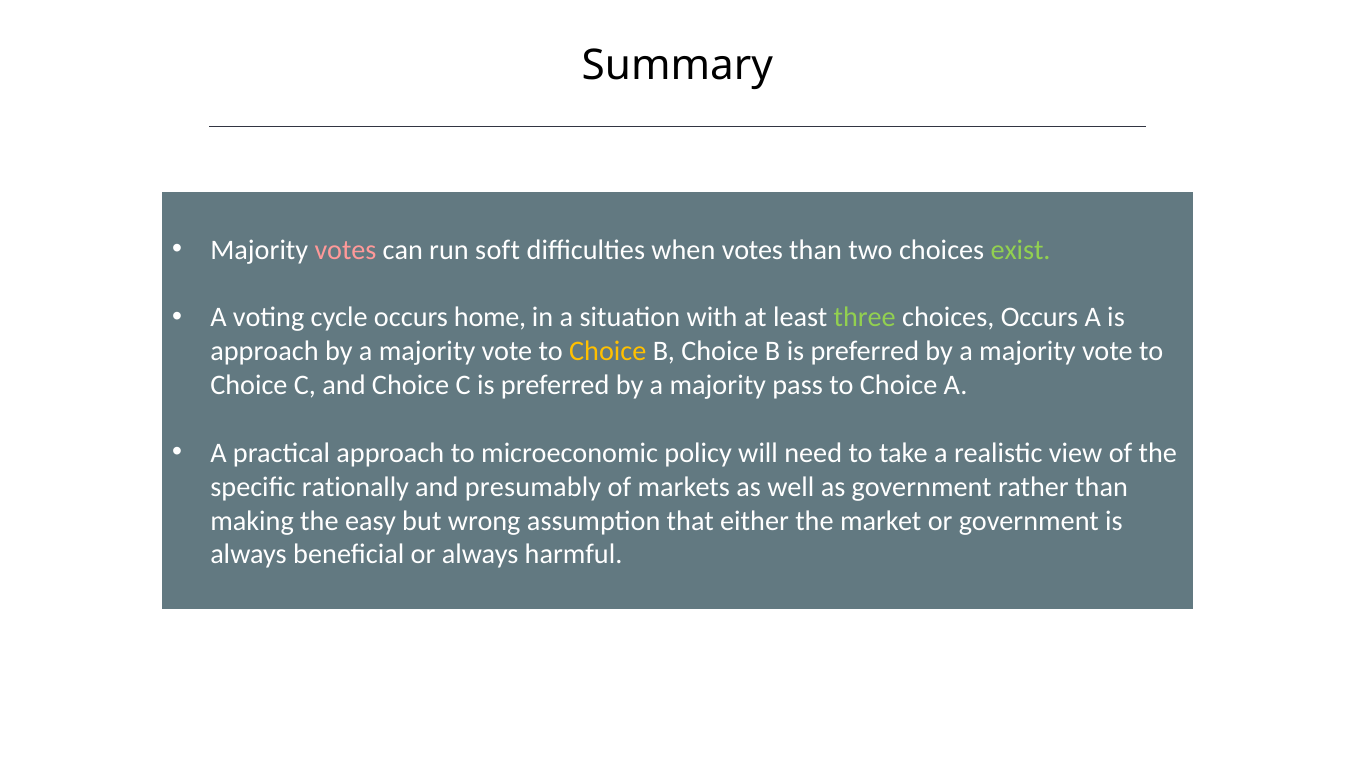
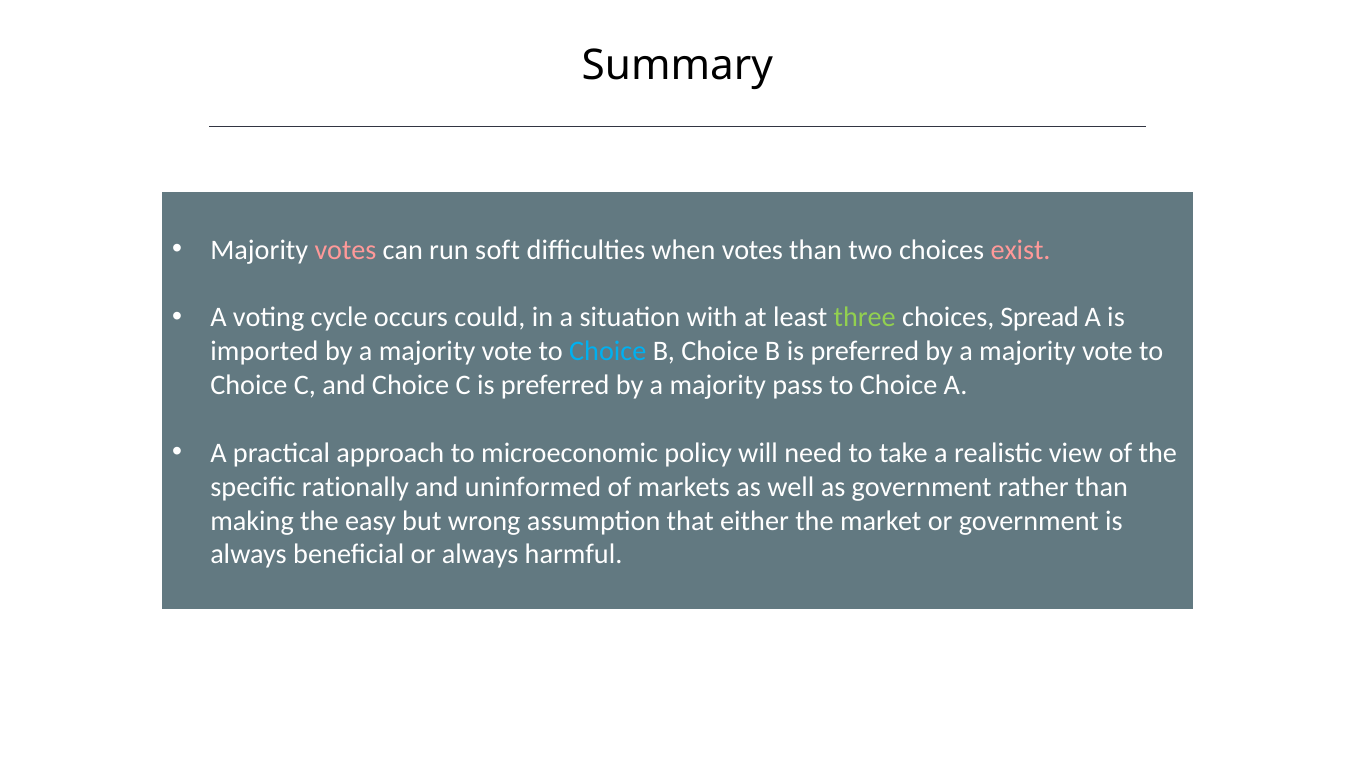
exist colour: light green -> pink
home: home -> could
choices Occurs: Occurs -> Spread
approach at (264, 351): approach -> imported
Choice at (608, 351) colour: yellow -> light blue
presumably: presumably -> uninformed
